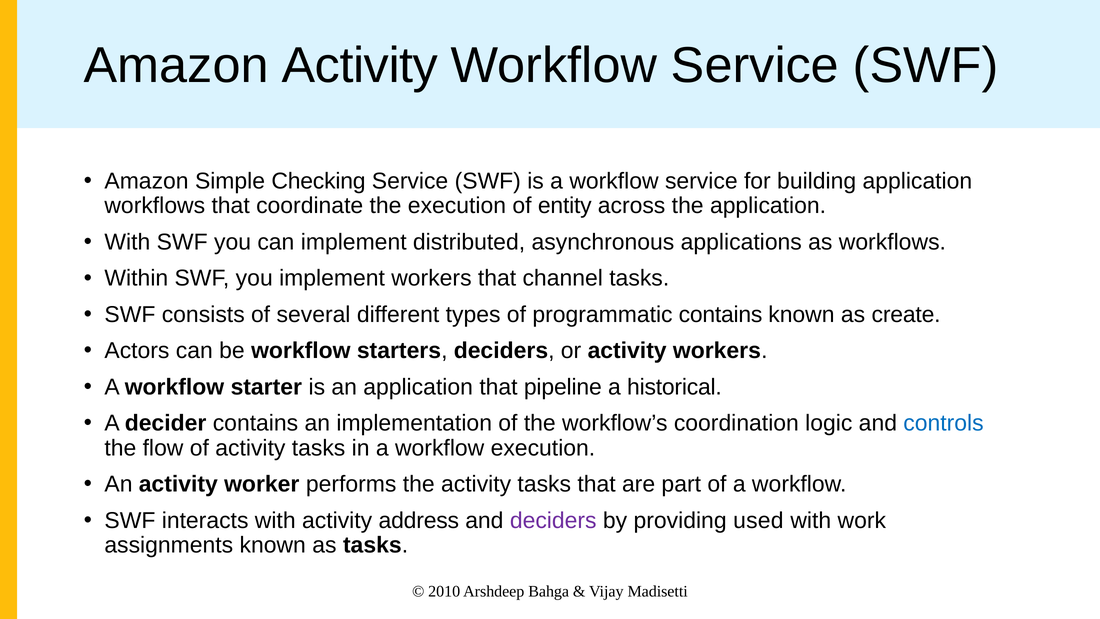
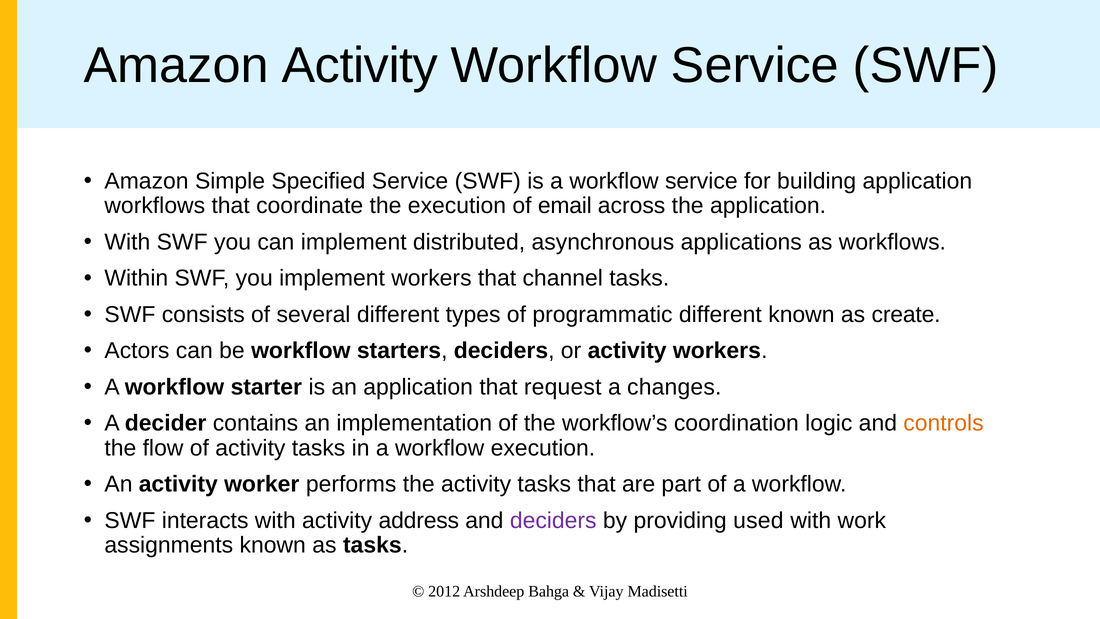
Checking: Checking -> Specified
entity: entity -> email
programmatic contains: contains -> different
pipeline: pipeline -> request
historical: historical -> changes
controls colour: blue -> orange
2010: 2010 -> 2012
